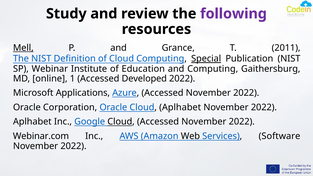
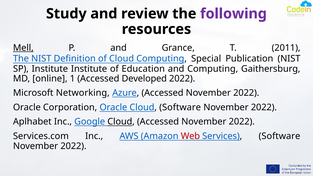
Special underline: present -> none
SP Webinar: Webinar -> Institute
Applications: Applications -> Networking
Cloud Aplhabet: Aplhabet -> Software
Webinar.com: Webinar.com -> Services.com
Web colour: black -> red
